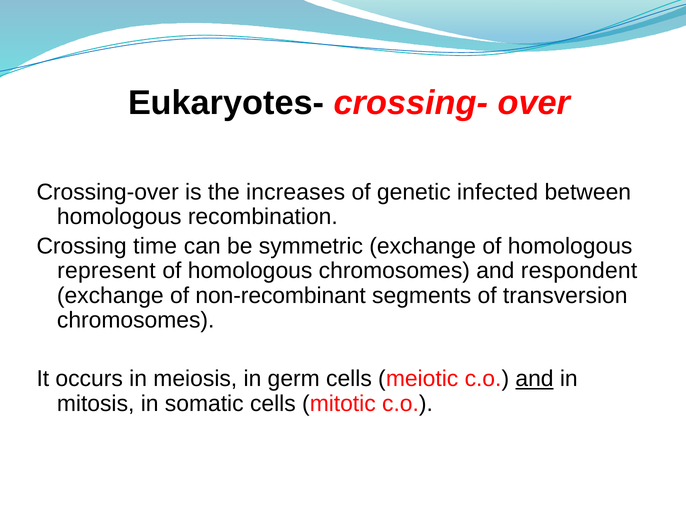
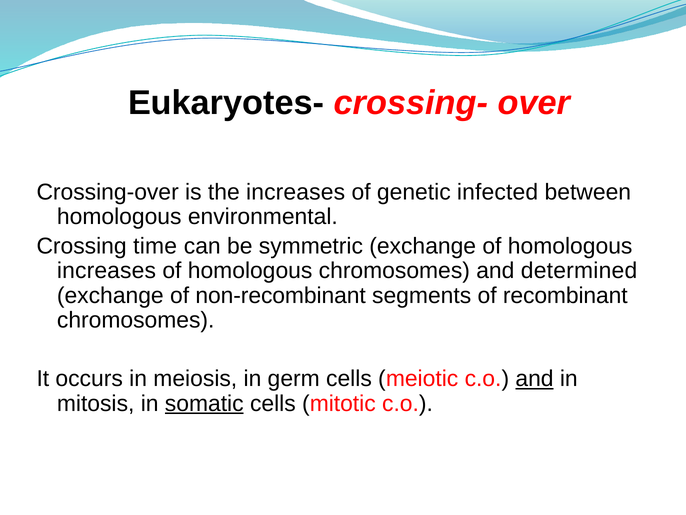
recombination: recombination -> environmental
represent at (106, 271): represent -> increases
respondent: respondent -> determined
transversion: transversion -> recombinant
somatic underline: none -> present
